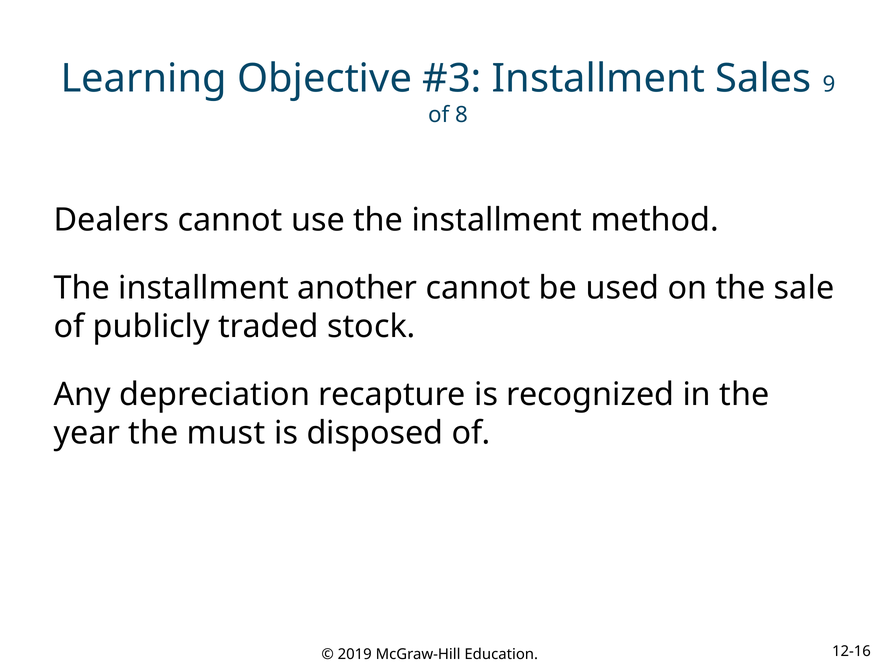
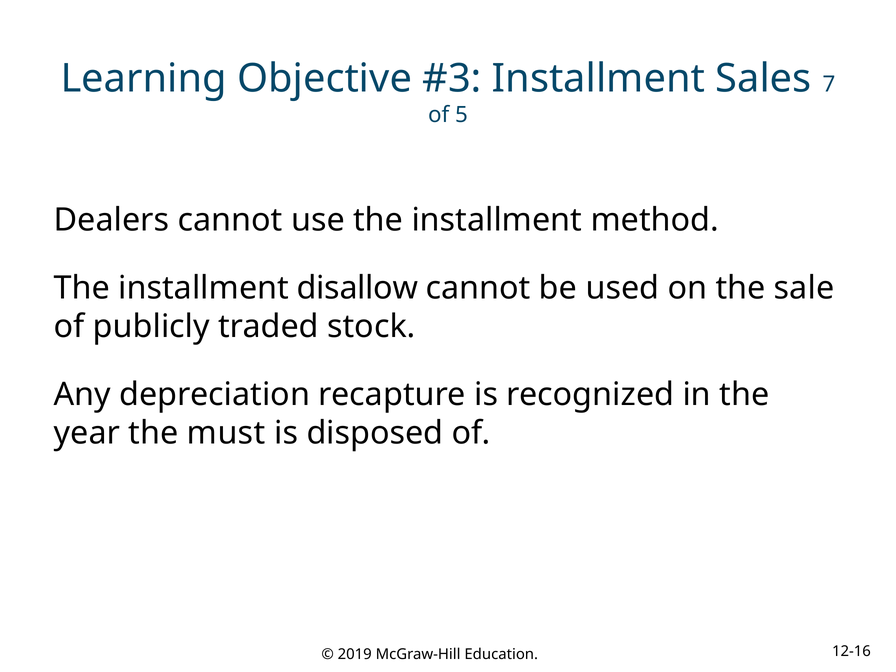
9: 9 -> 7
8: 8 -> 5
another: another -> disallow
